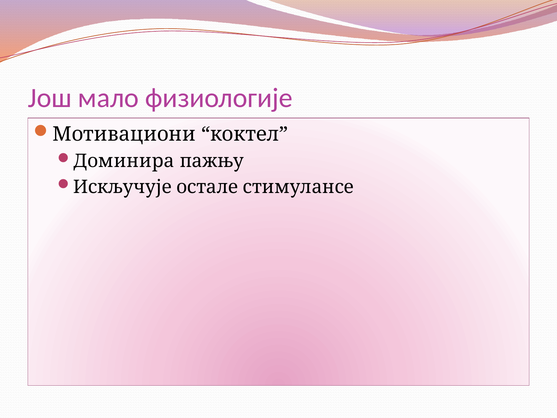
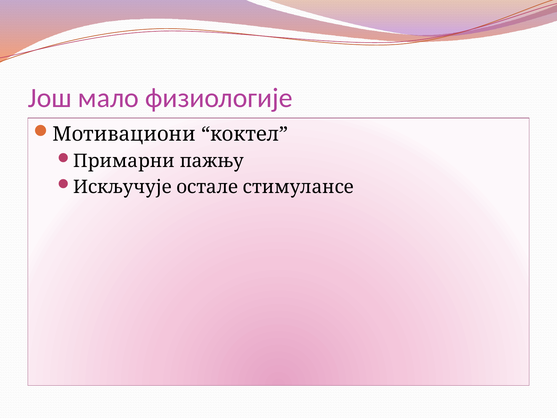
Доминира: Доминира -> Примарни
